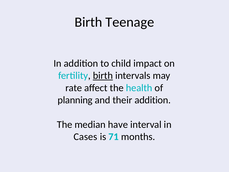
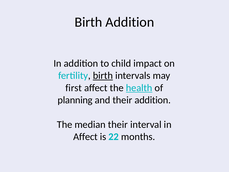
Birth Teenage: Teenage -> Addition
rate: rate -> first
health underline: none -> present
median have: have -> their
Cases at (85, 137): Cases -> Affect
71: 71 -> 22
